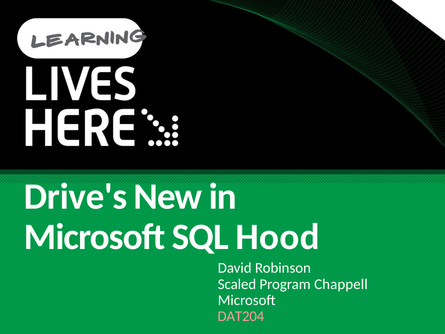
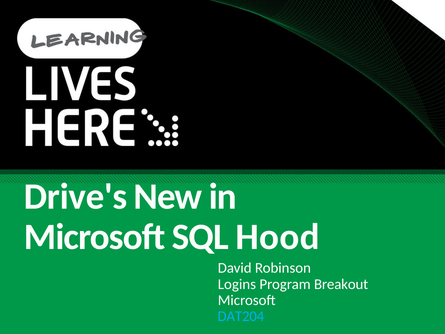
Scaled: Scaled -> Logins
Chappell: Chappell -> Breakout
DAT204 colour: pink -> light blue
